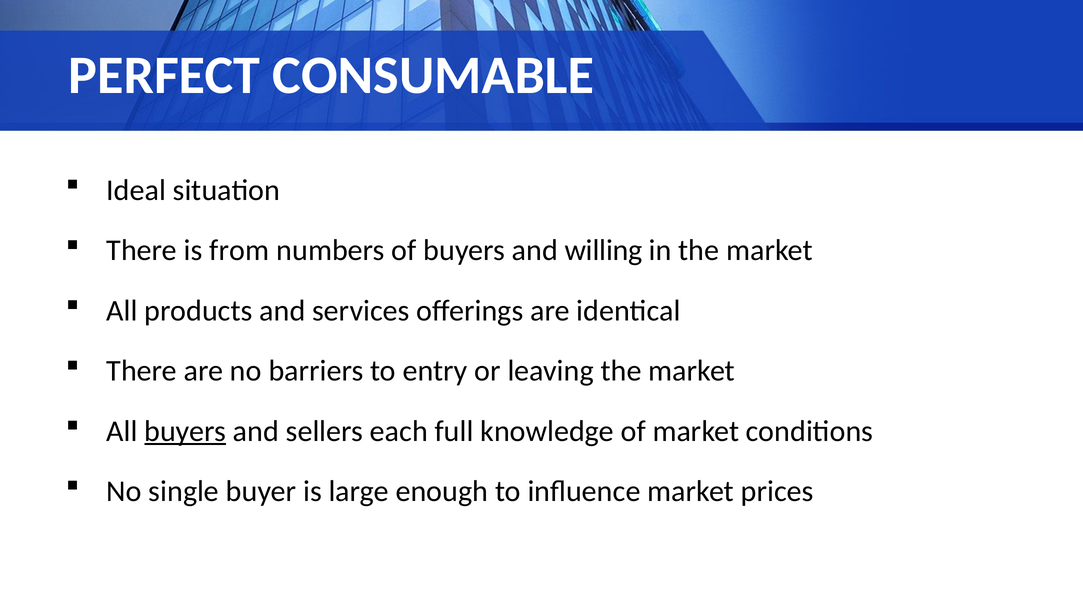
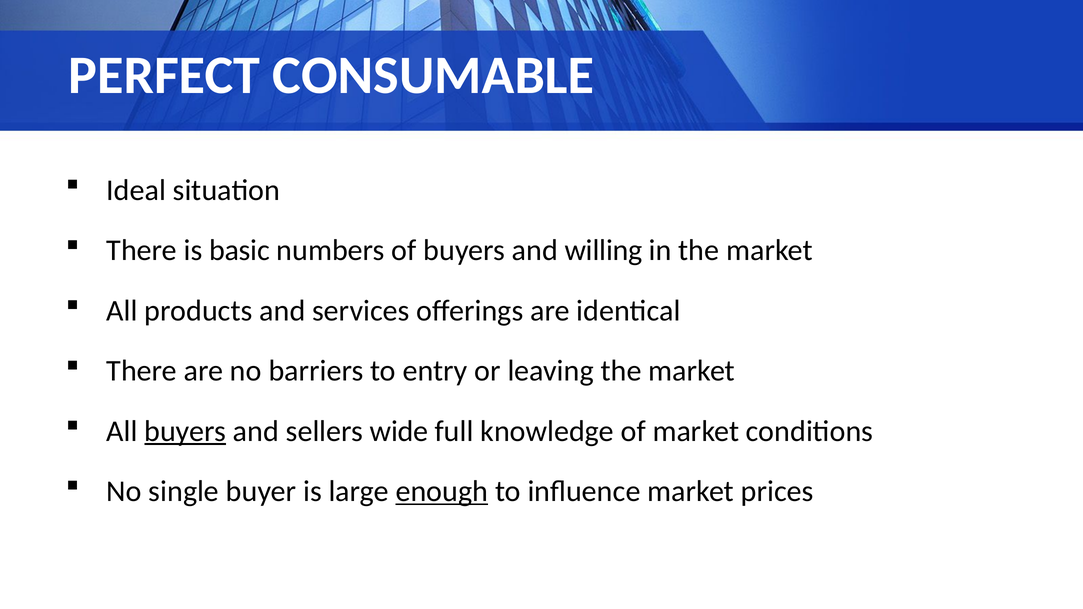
from: from -> basic
each: each -> wide
enough underline: none -> present
